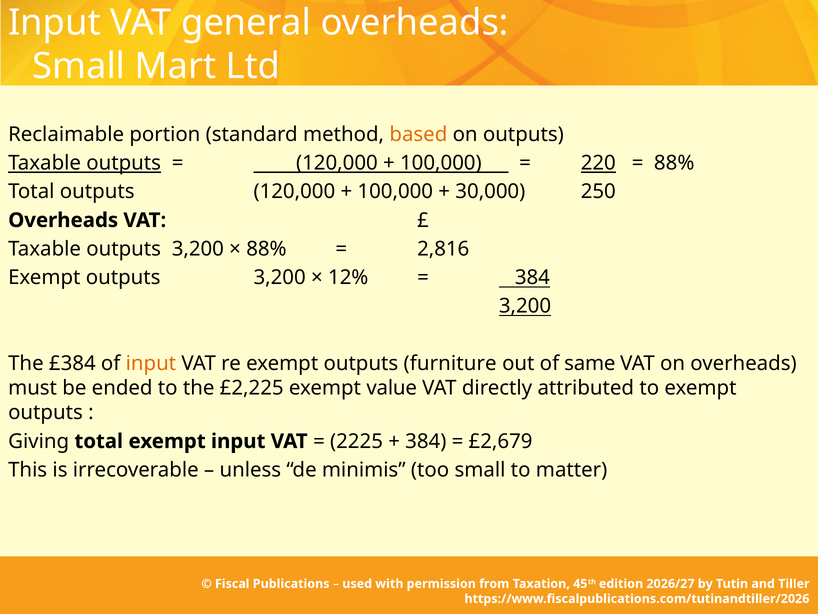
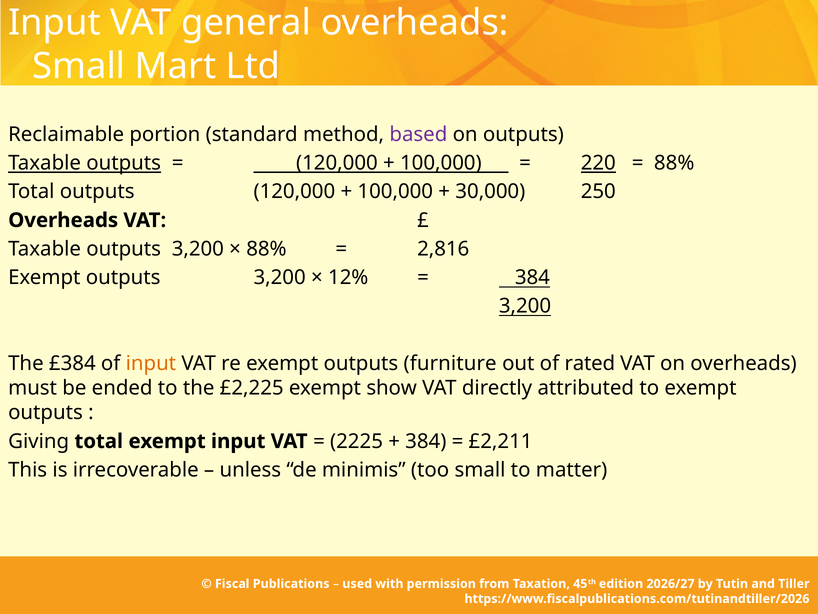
based colour: orange -> purple
same: same -> rated
value: value -> show
£2,679: £2,679 -> £2,211
